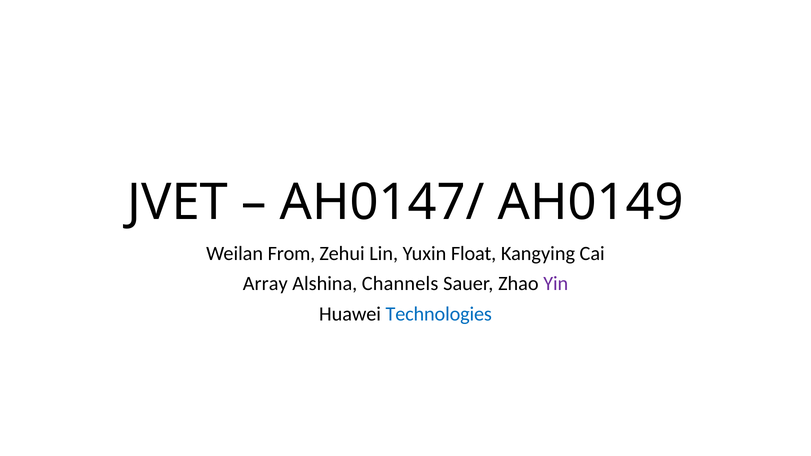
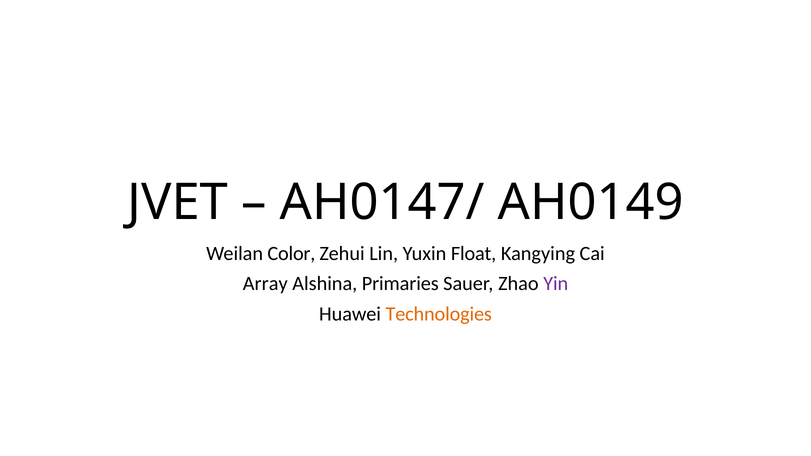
From: From -> Color
Channels: Channels -> Primaries
Technologies colour: blue -> orange
